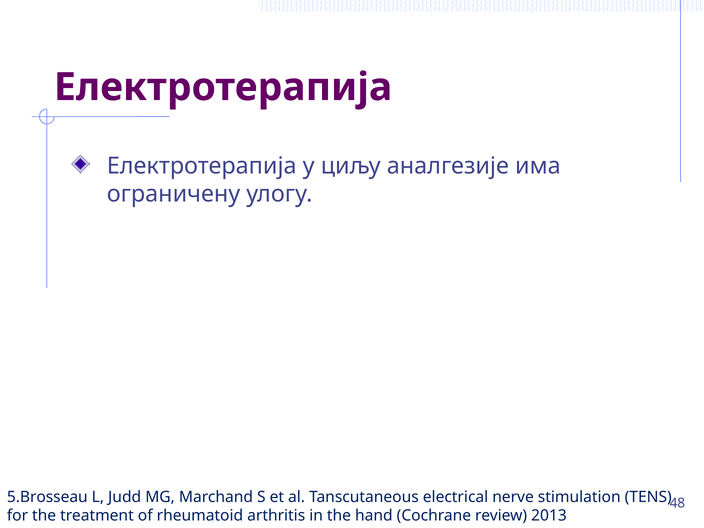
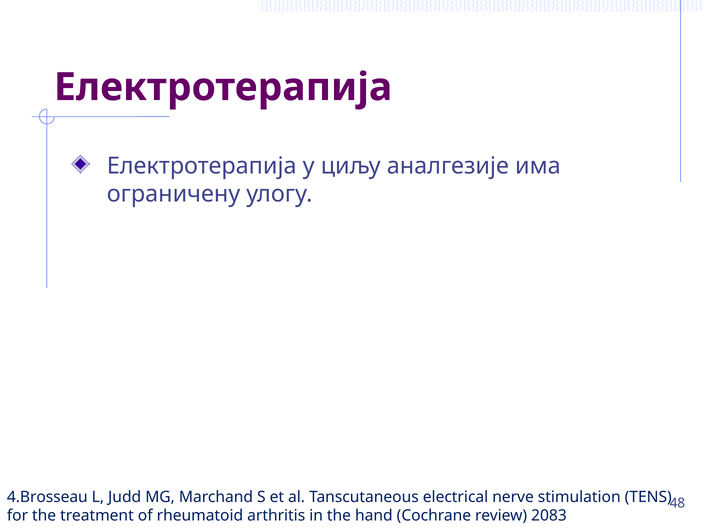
5.Brosseau: 5.Brosseau -> 4.Brosseau
2013: 2013 -> 2083
